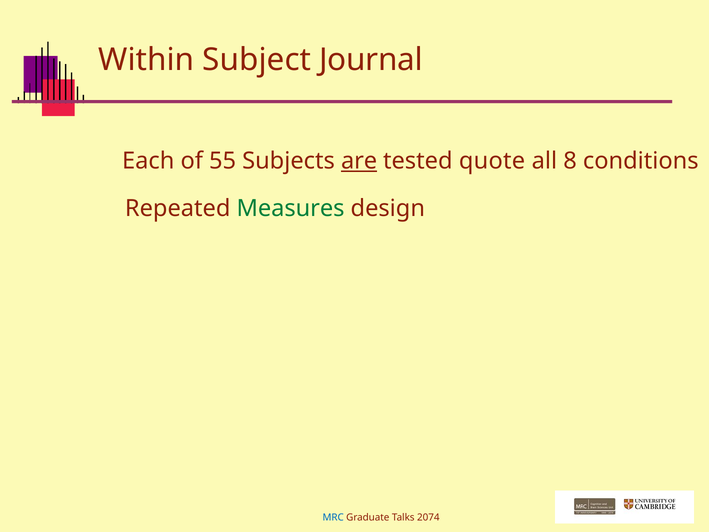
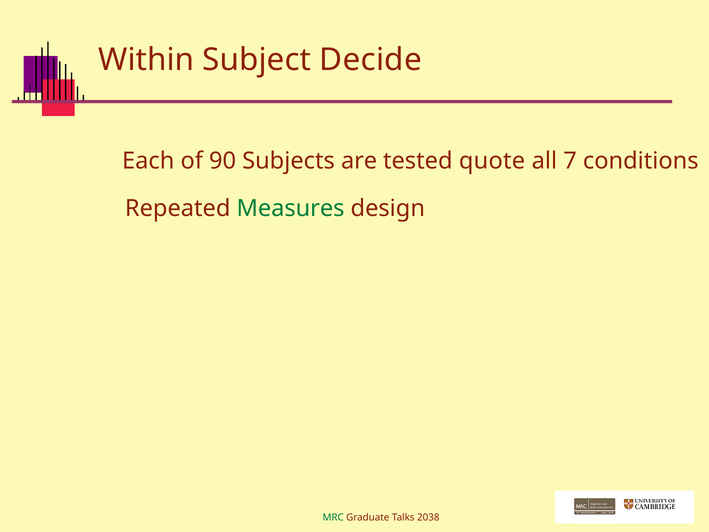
Journal: Journal -> Decide
55: 55 -> 90
are underline: present -> none
8: 8 -> 7
MRC colour: blue -> green
2074: 2074 -> 2038
